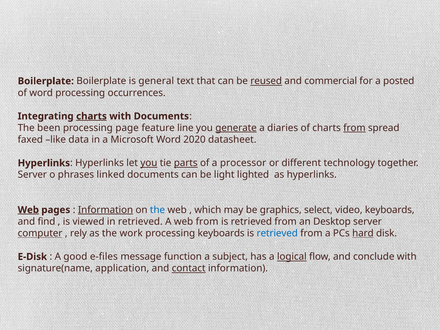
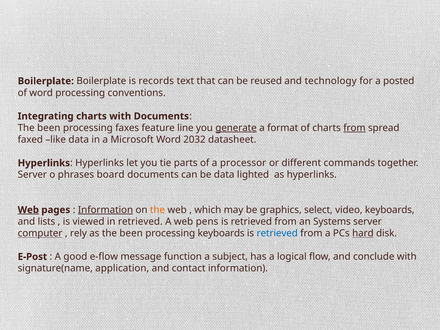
general: general -> records
reused underline: present -> none
commercial: commercial -> technology
occurrences: occurrences -> conventions
charts at (91, 116) underline: present -> none
page: page -> faxes
diaries: diaries -> format
2020: 2020 -> 2032
you at (149, 163) underline: present -> none
parts underline: present -> none
technology: technology -> commands
linked: linked -> board
be light: light -> data
the at (158, 210) colour: blue -> orange
find: find -> lists
web from: from -> pens
Desktop: Desktop -> Systems
as the work: work -> been
E-Disk: E-Disk -> E-Post
e-files: e-files -> e-flow
logical underline: present -> none
contact underline: present -> none
